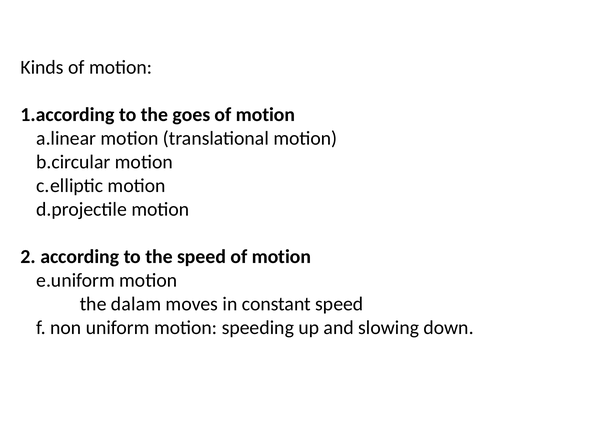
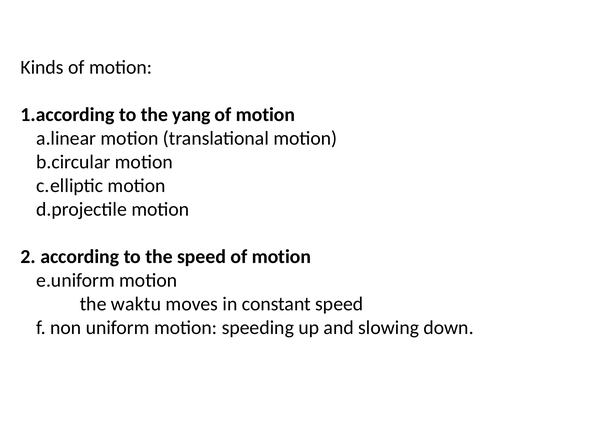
goes: goes -> yang
dalam: dalam -> waktu
